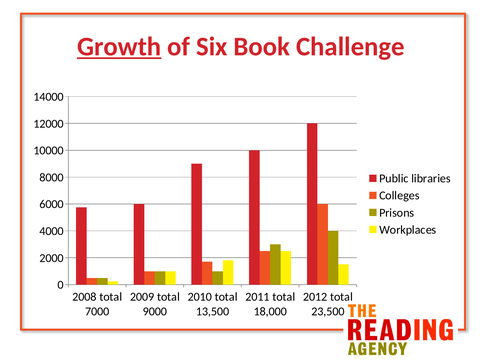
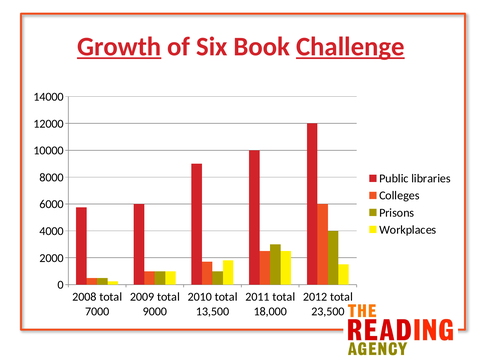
Challenge underline: none -> present
